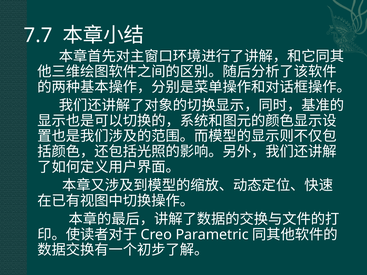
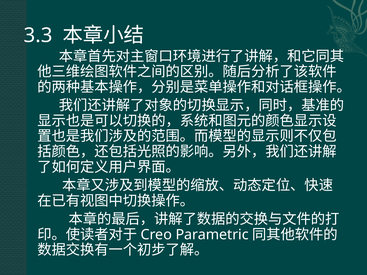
7.7: 7.7 -> 3.3
